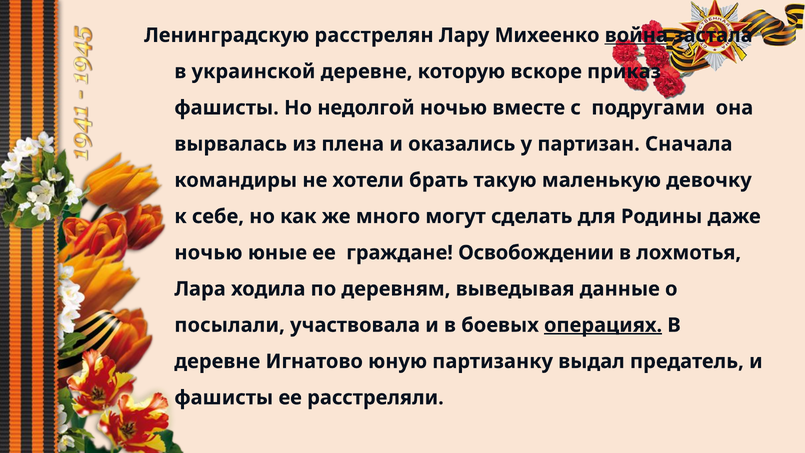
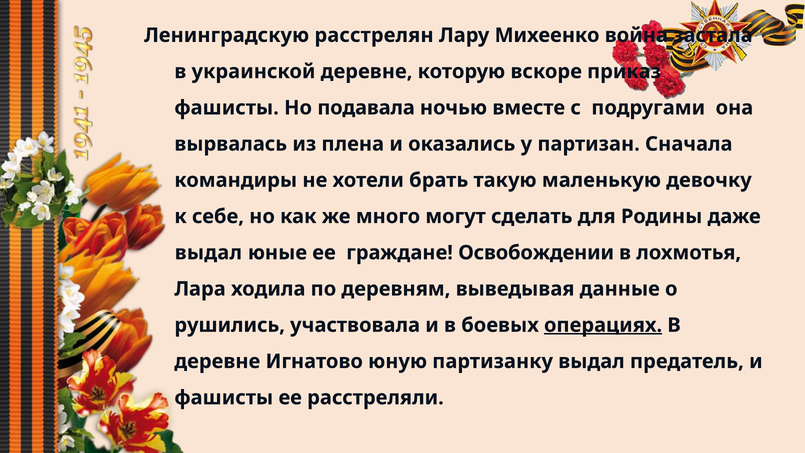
война underline: present -> none
недолгой: недолгой -> подавала
ночью at (208, 253): ночью -> выдал
посылали: посылали -> рушились
